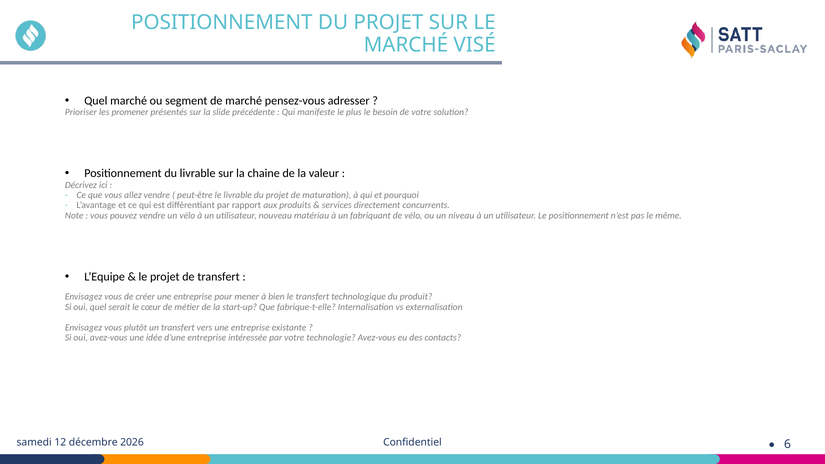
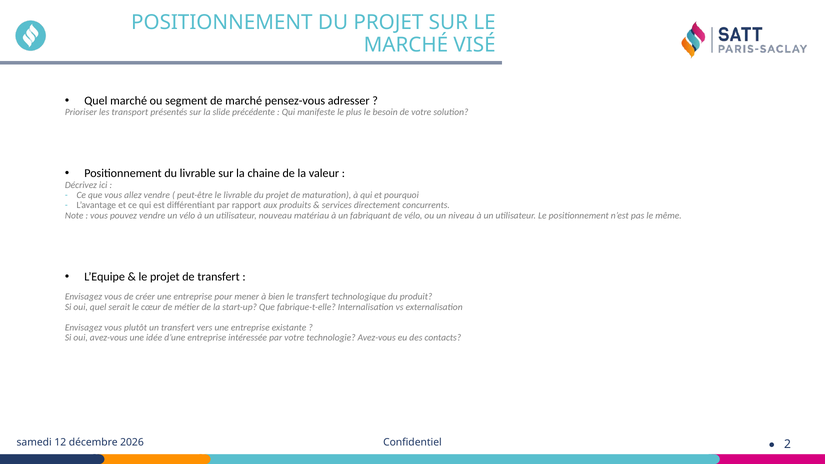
promener: promener -> transport
6: 6 -> 2
